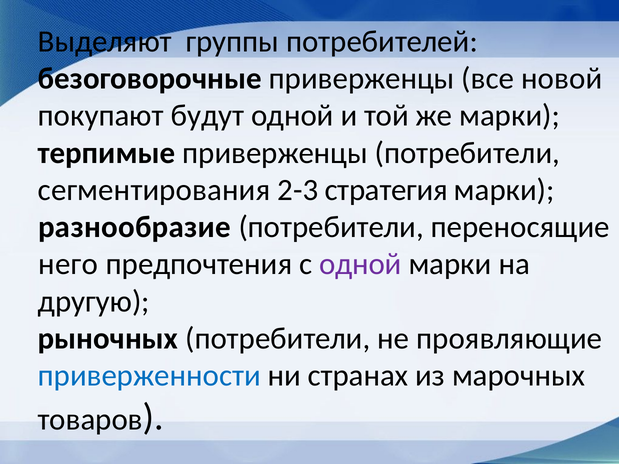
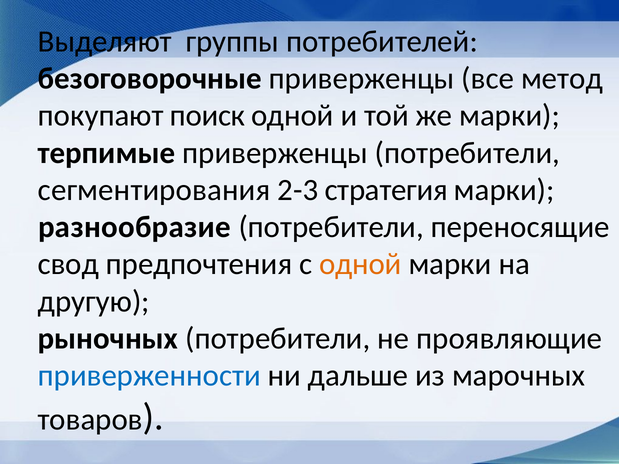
новой: новой -> метод
будут: будут -> поиск
него: него -> свод
одной at (360, 264) colour: purple -> orange
странах: странах -> дальше
